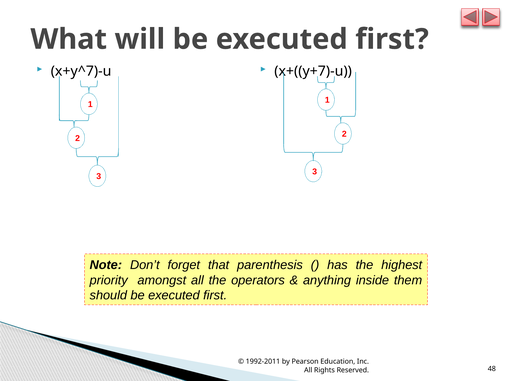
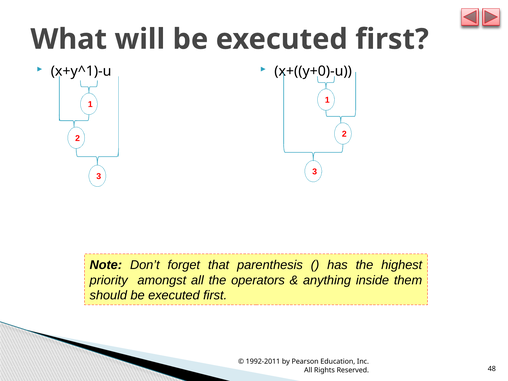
x+y^7)-u: x+y^7)-u -> x+y^1)-u
x+((y+7)-u: x+((y+7)-u -> x+((y+0)-u
